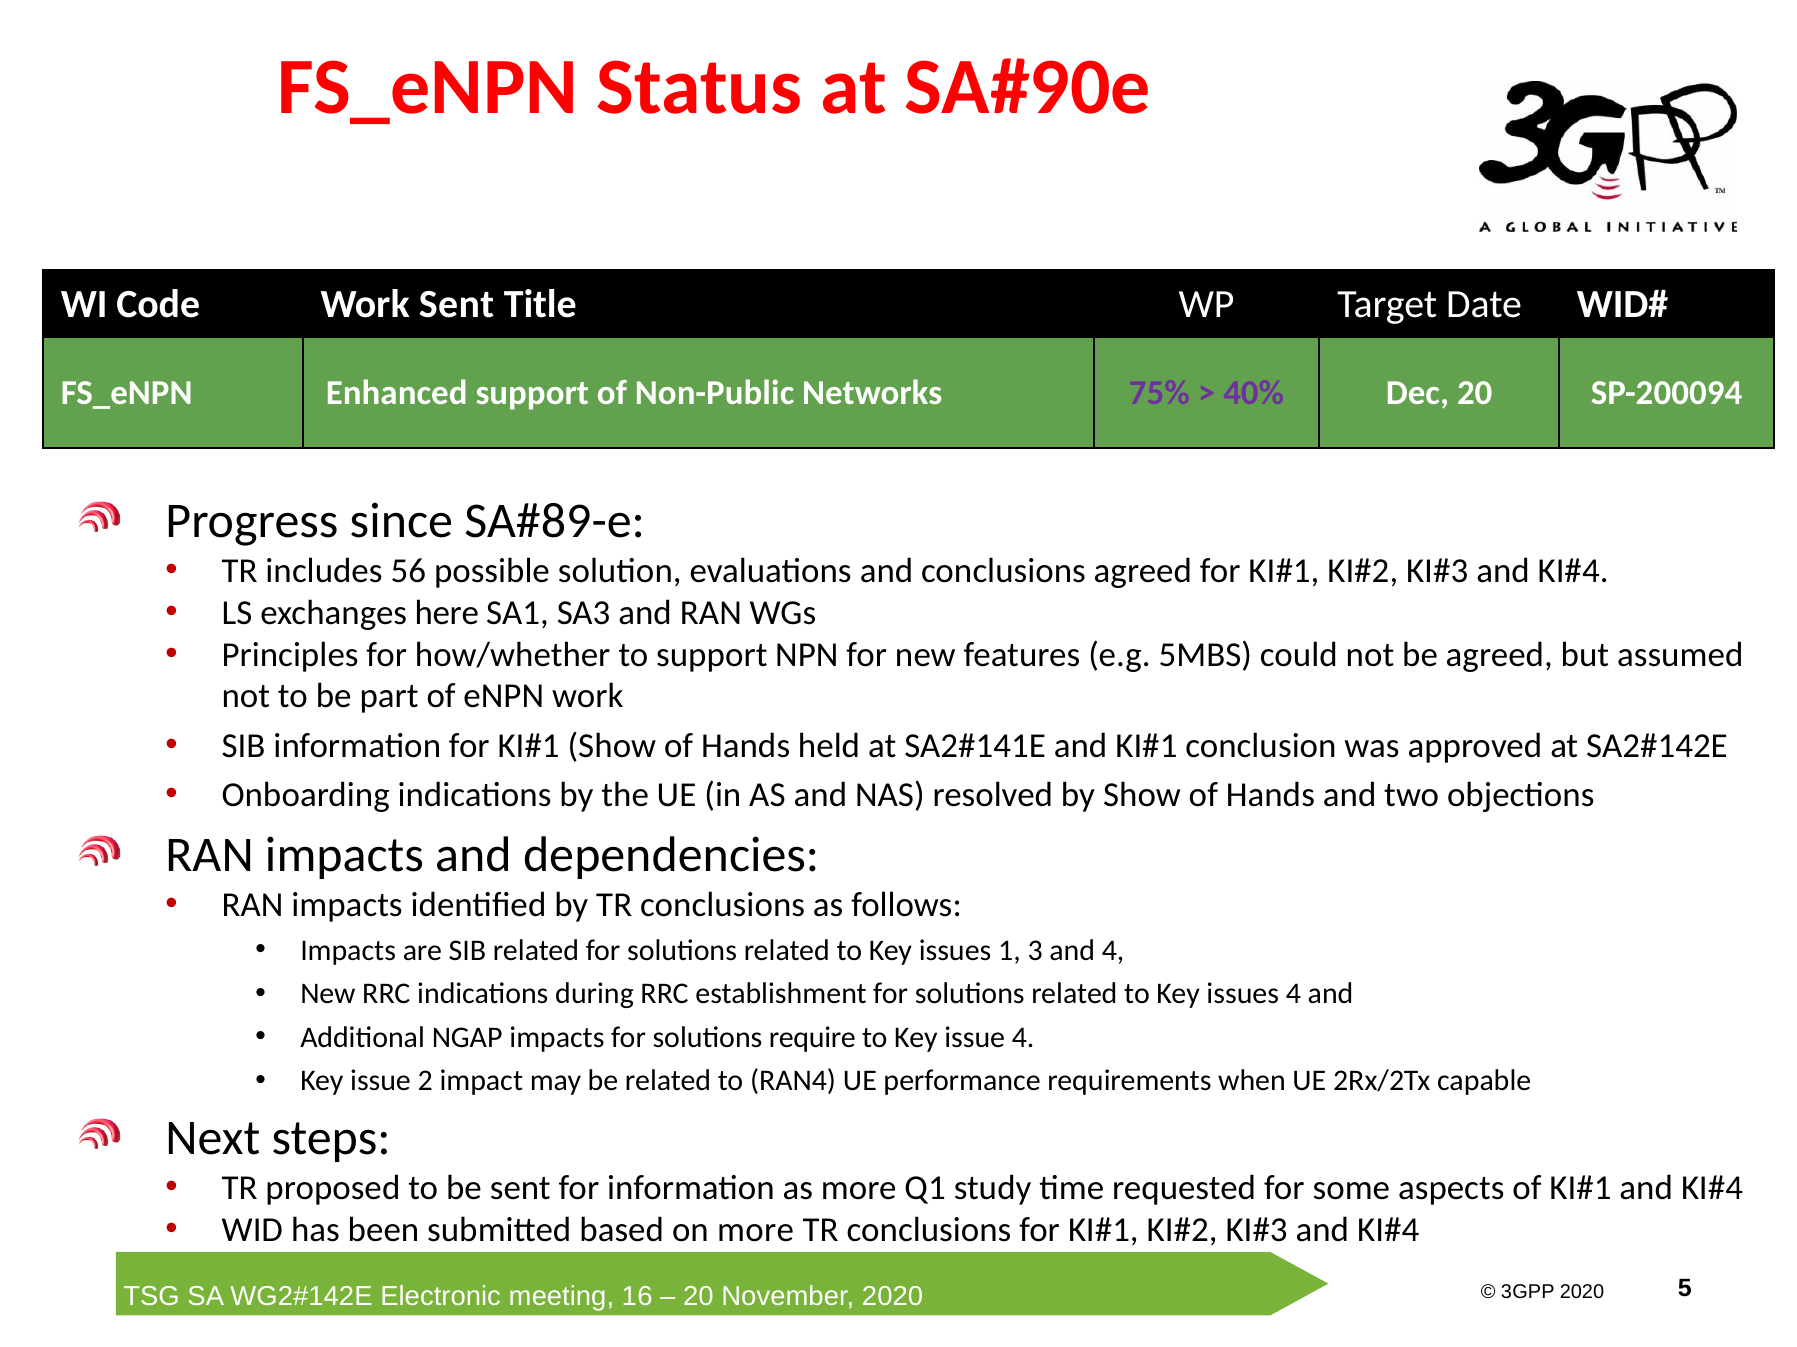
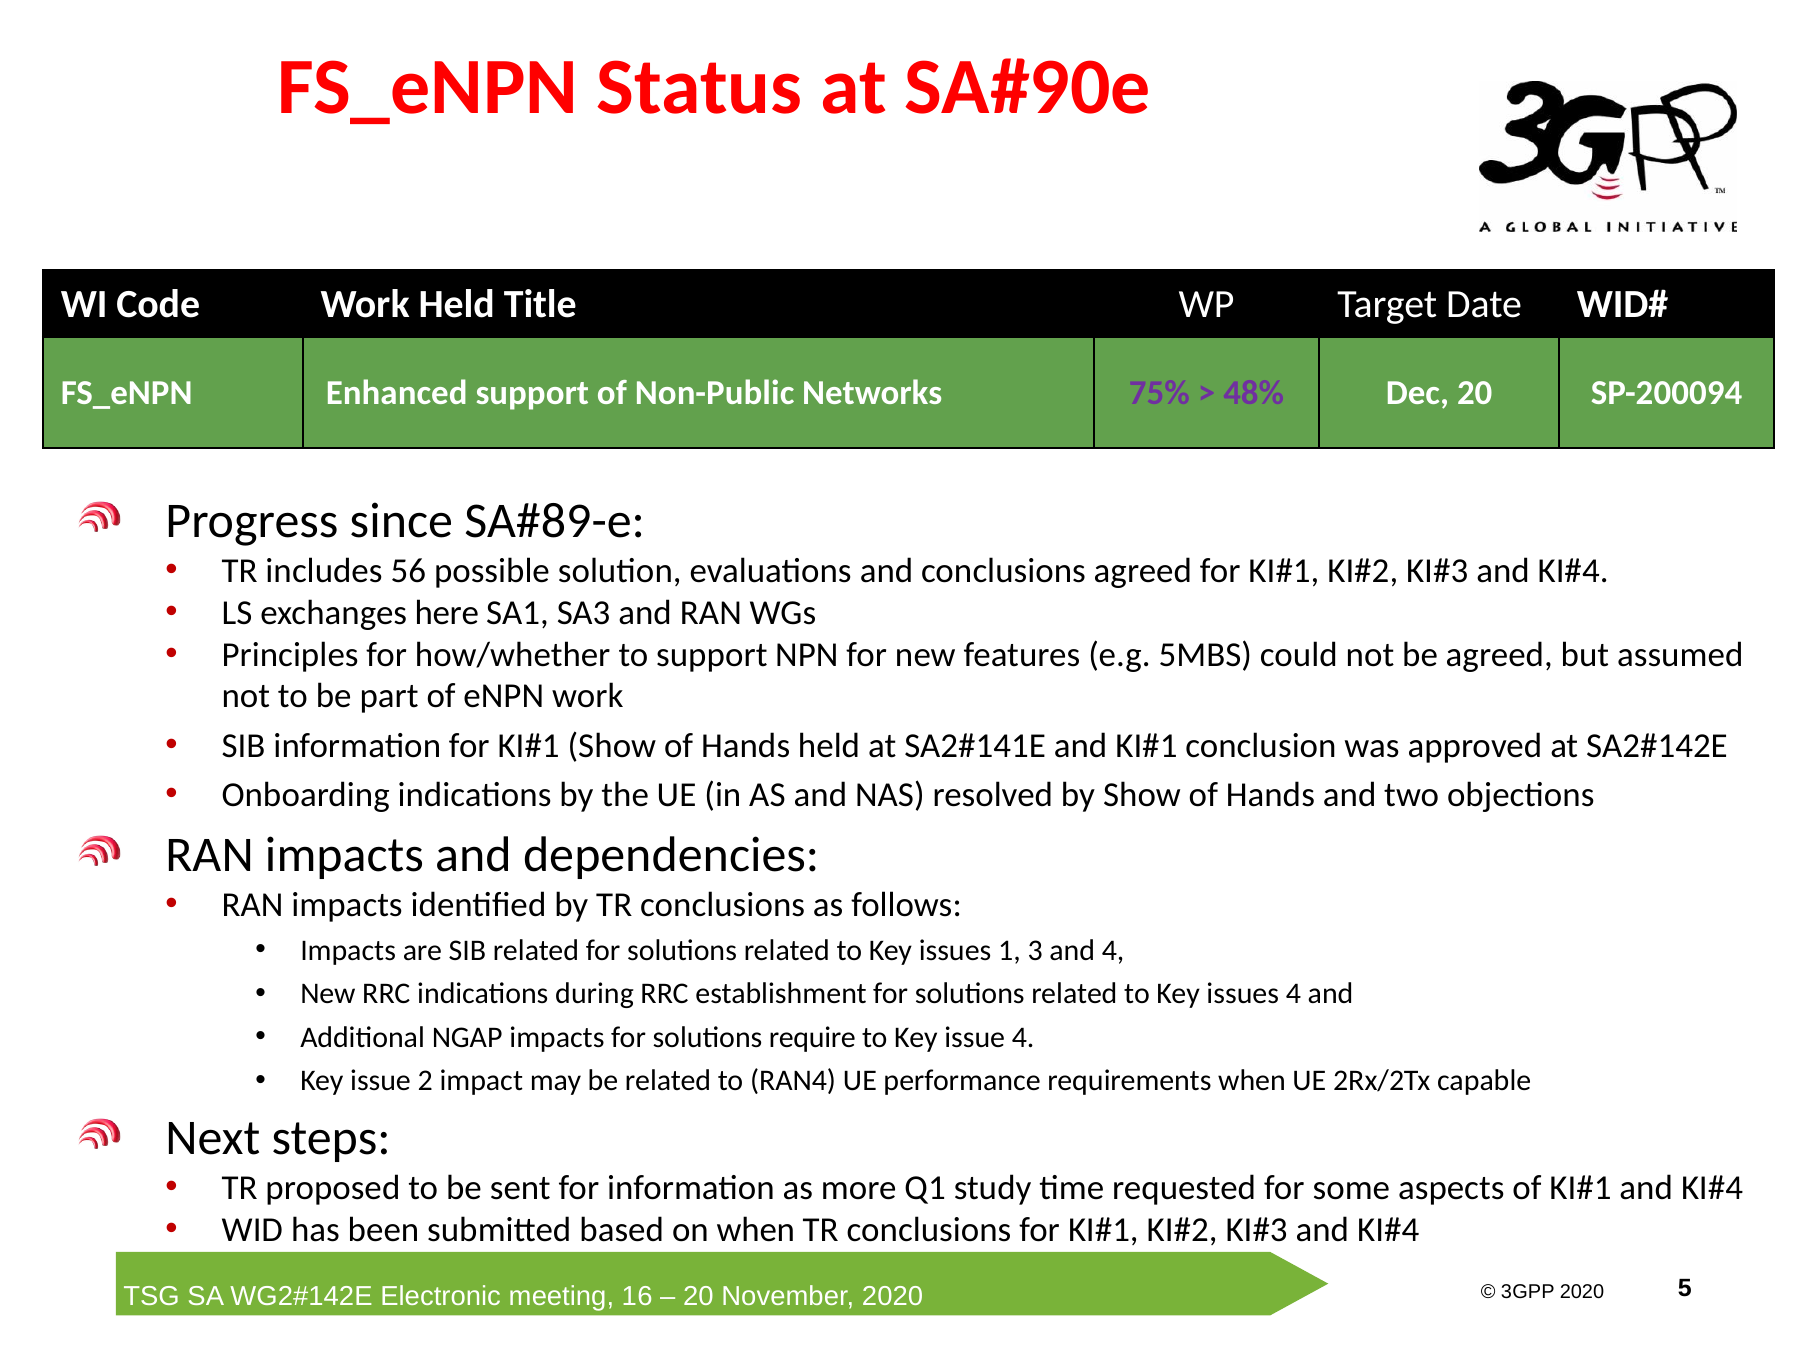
Work Sent: Sent -> Held
40%: 40% -> 48%
on more: more -> when
